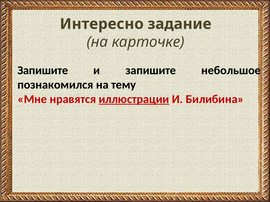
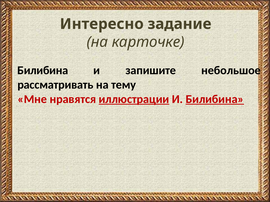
Запишите at (43, 71): Запишите -> Билибина
познакомился: познакомился -> рассматривать
Билибина at (215, 99) underline: none -> present
